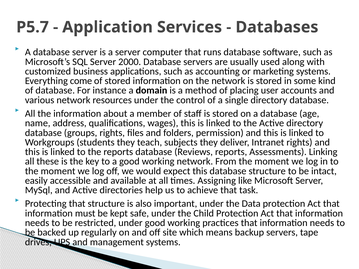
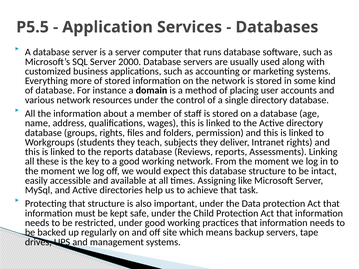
P5.7: P5.7 -> P5.5
come: come -> more
